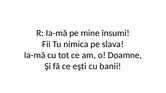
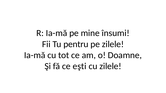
nimica: nimica -> pentru
pe slava: slava -> zilele
cu banii: banii -> zilele
